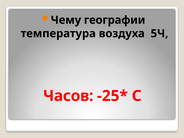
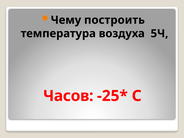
географии: географии -> построить
